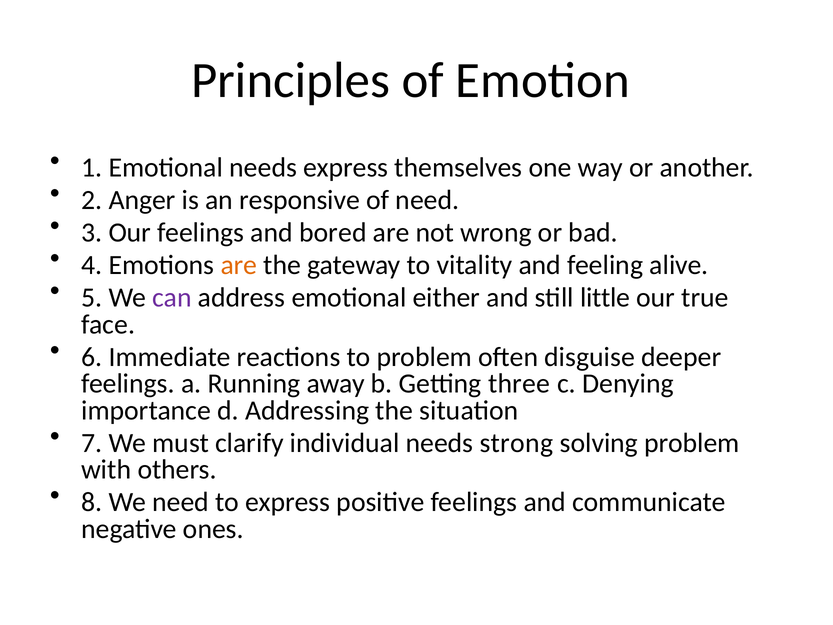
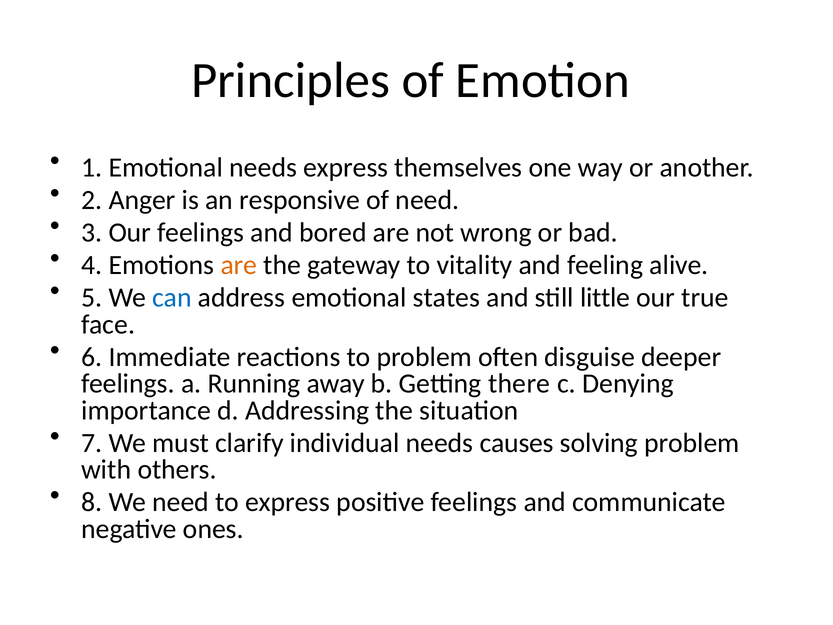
can colour: purple -> blue
either: either -> states
three: three -> there
strong: strong -> causes
